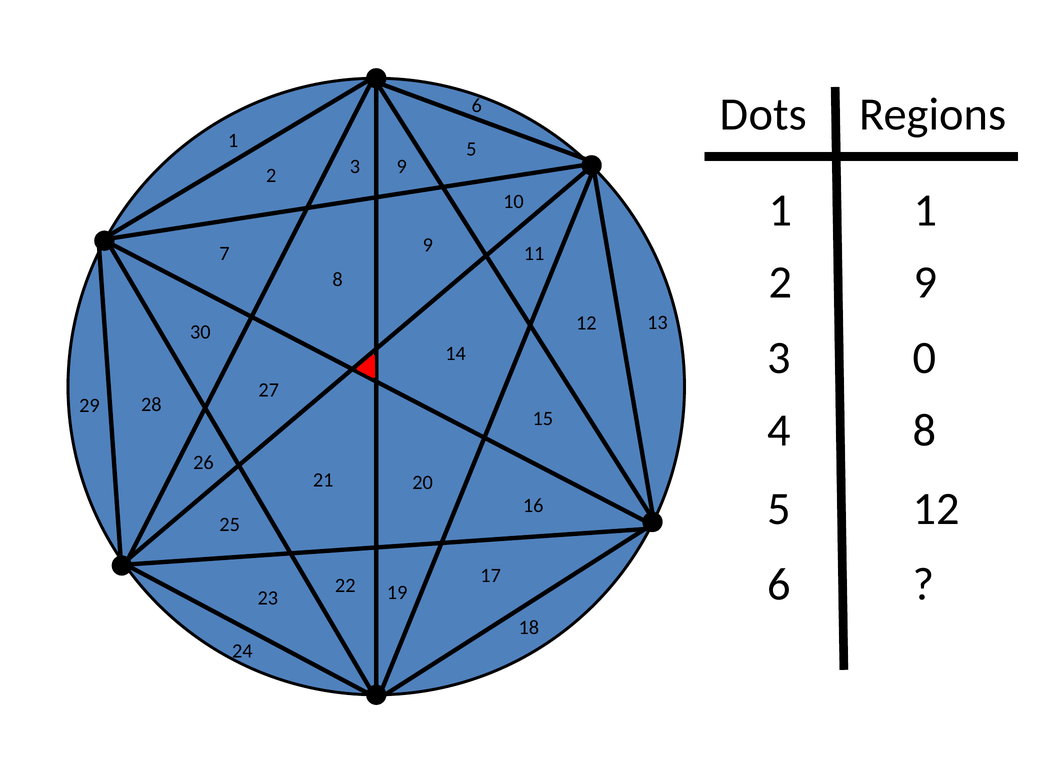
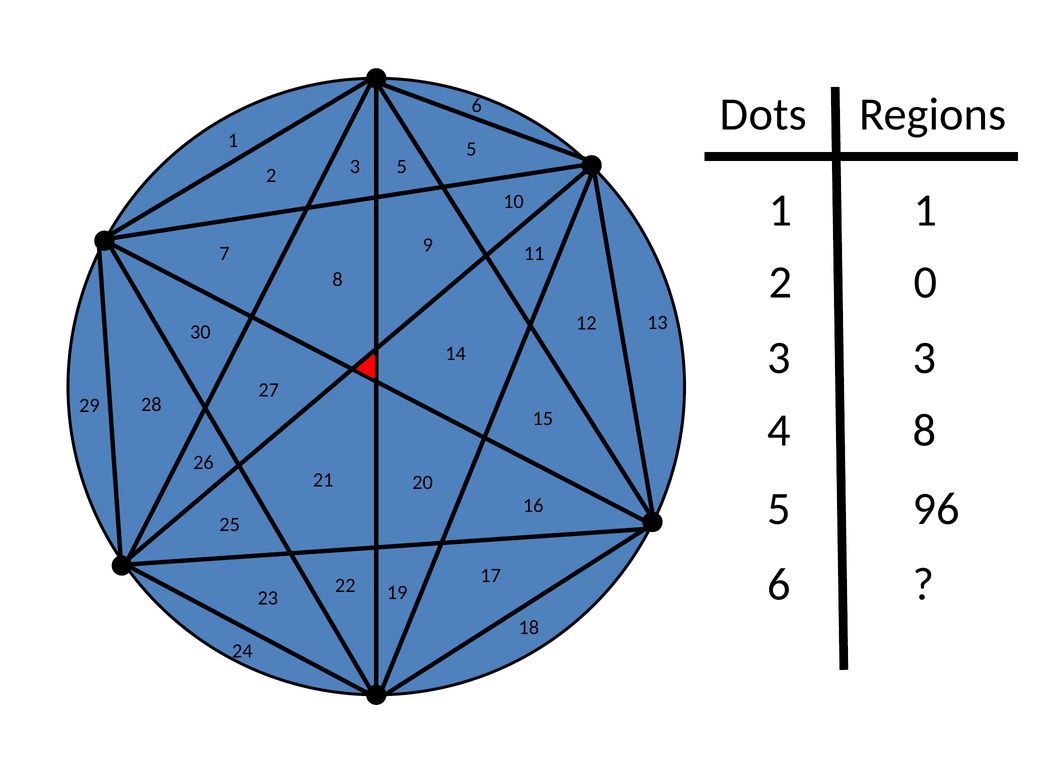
3 9: 9 -> 5
2 9: 9 -> 0
3 0: 0 -> 3
5 12: 12 -> 96
